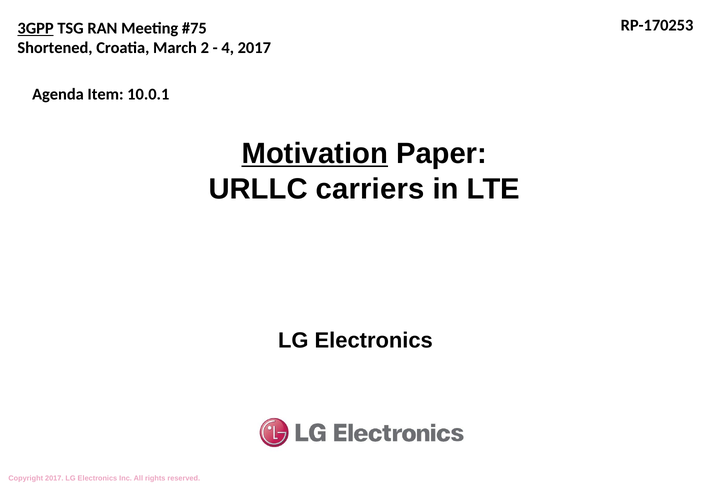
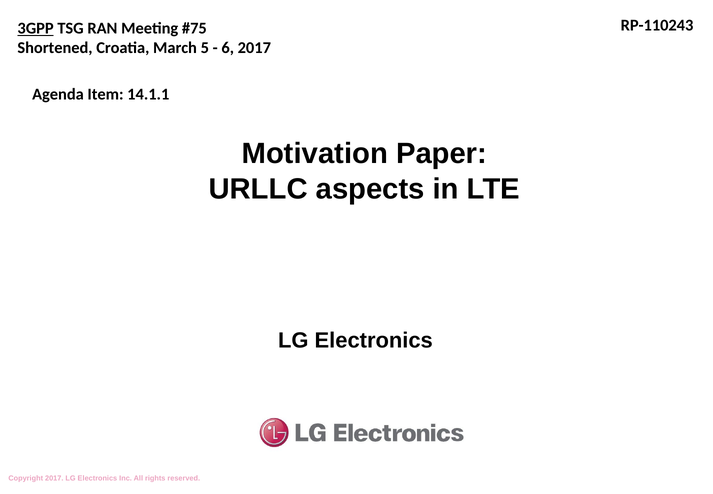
RP-170253: RP-170253 -> RP-110243
2: 2 -> 5
4: 4 -> 6
10.0.1: 10.0.1 -> 14.1.1
Motivation underline: present -> none
carriers: carriers -> aspects
